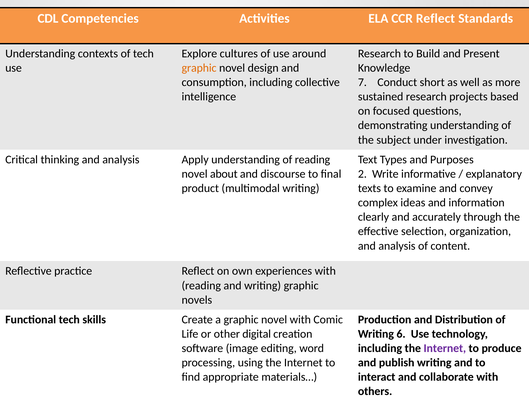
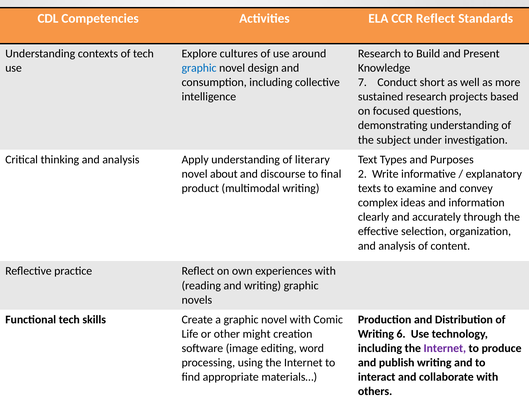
graphic at (199, 68) colour: orange -> blue
of reading: reading -> literary
digital: digital -> might
